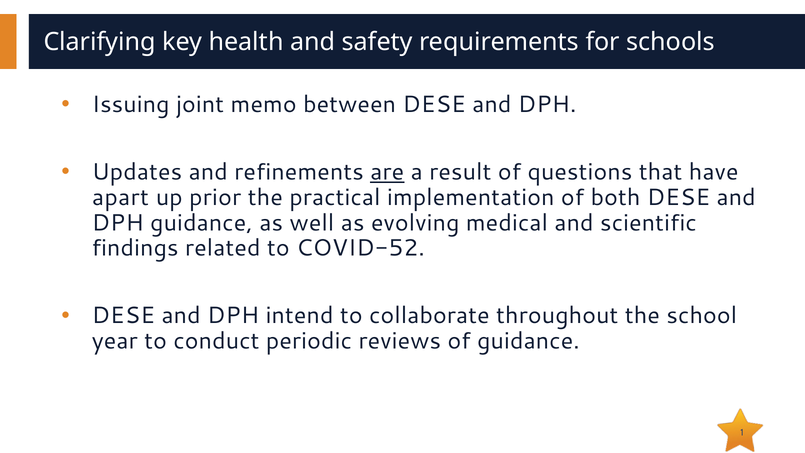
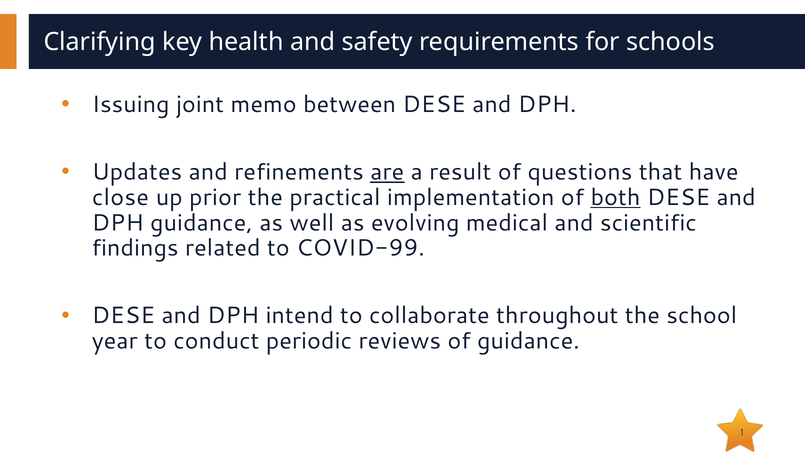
apart: apart -> close
both underline: none -> present
COVID-52: COVID-52 -> COVID-99
